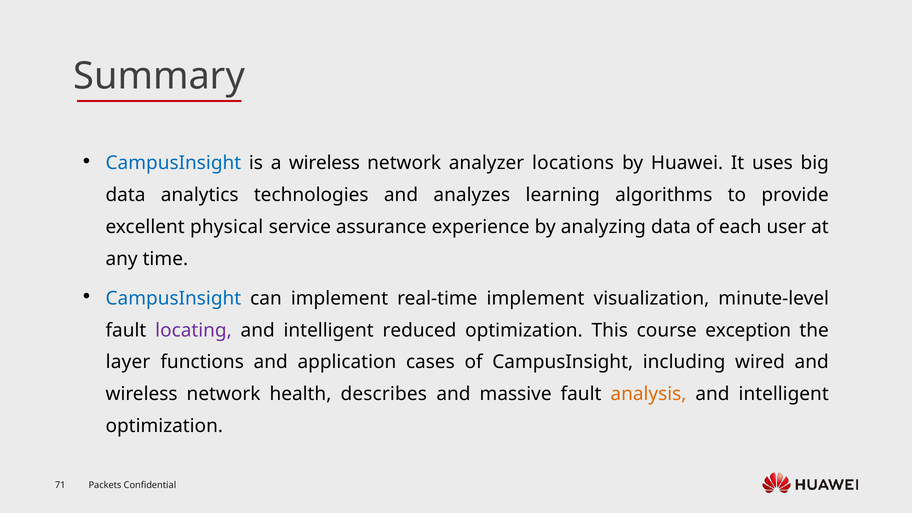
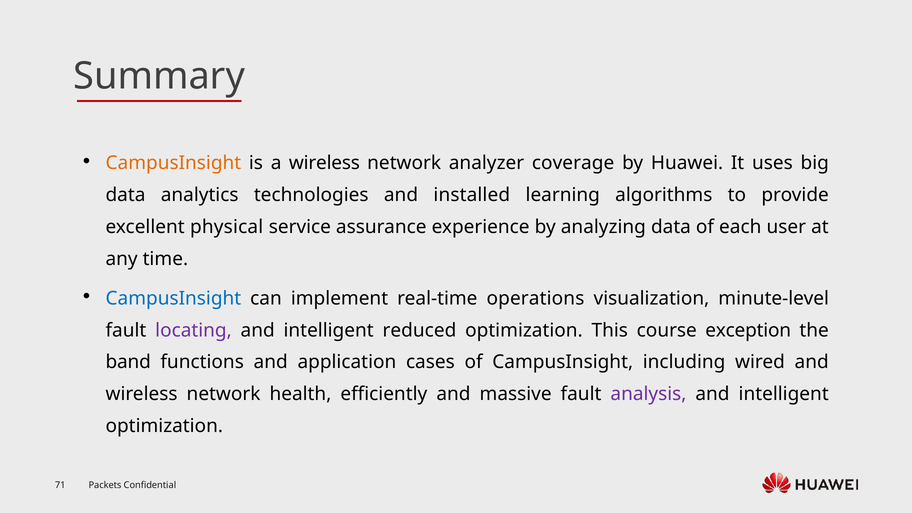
CampusInsight at (173, 163) colour: blue -> orange
locations: locations -> coverage
analyzes: analyzes -> installed
real-time implement: implement -> operations
layer: layer -> band
describes: describes -> efficiently
analysis colour: orange -> purple
